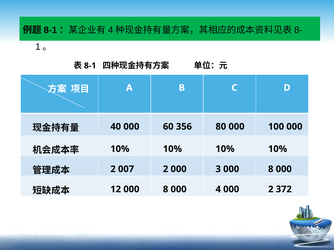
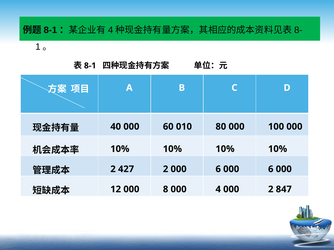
356: 356 -> 010
007: 007 -> 427
2 000 3: 3 -> 6
8 at (271, 169): 8 -> 6
372: 372 -> 847
